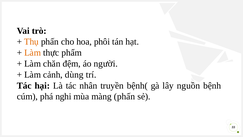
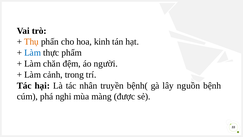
phôi: phôi -> kinh
Làm at (33, 53) colour: orange -> blue
dùng: dùng -> trong
màng phấn: phấn -> được
